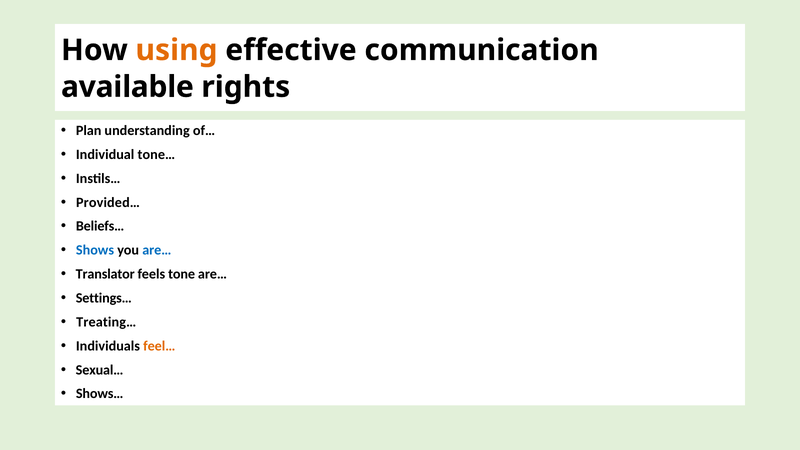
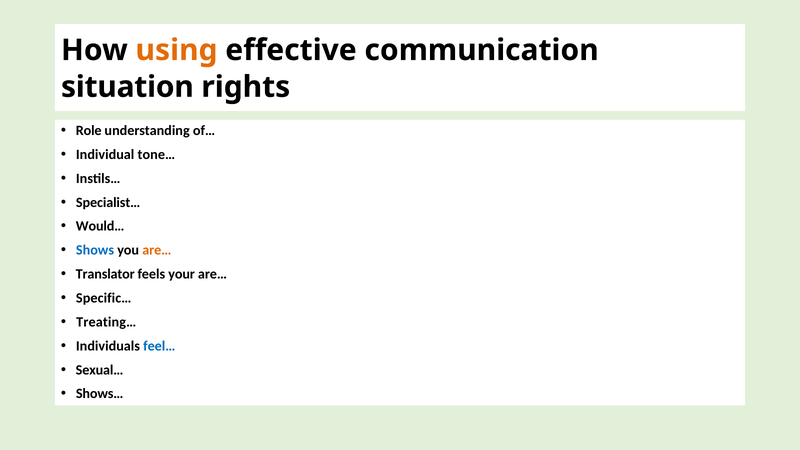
available: available -> situation
Plan: Plan -> Role
Provided…: Provided… -> Specialist…
Beliefs…: Beliefs… -> Would…
are… at (157, 250) colour: blue -> orange
tone: tone -> your
Settings…: Settings… -> Specific…
feel… colour: orange -> blue
